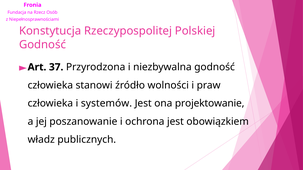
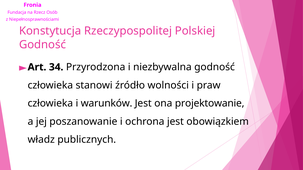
37: 37 -> 34
systemów: systemów -> warunków
